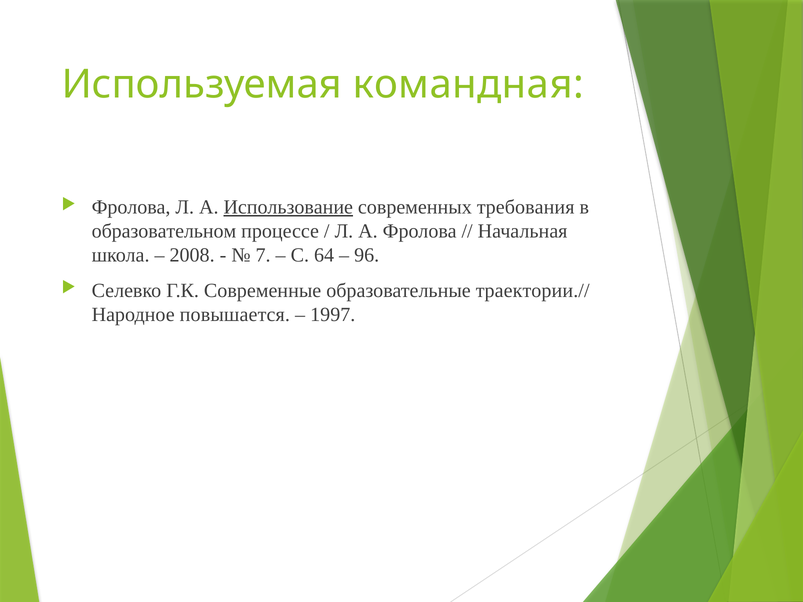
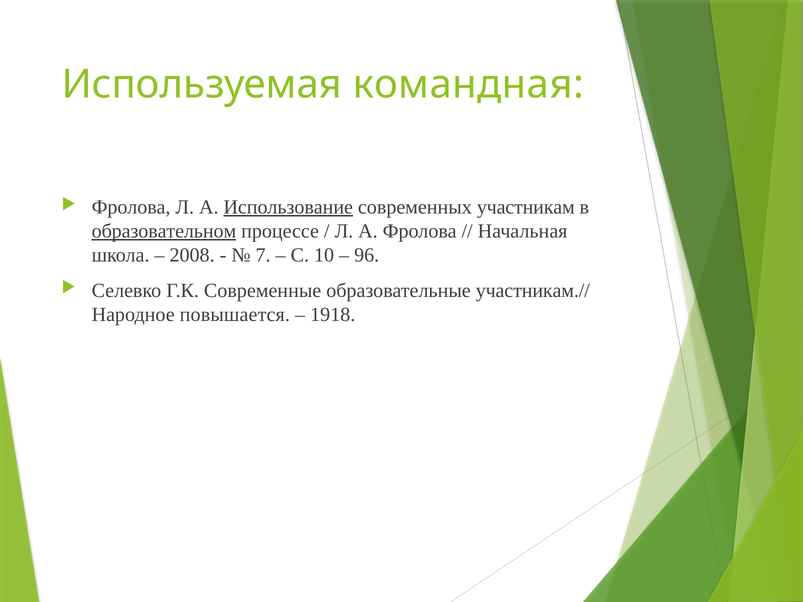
требования: требования -> участникам
образовательном underline: none -> present
64: 64 -> 10
траектории.//: траектории.// -> участникам.//
1997: 1997 -> 1918
